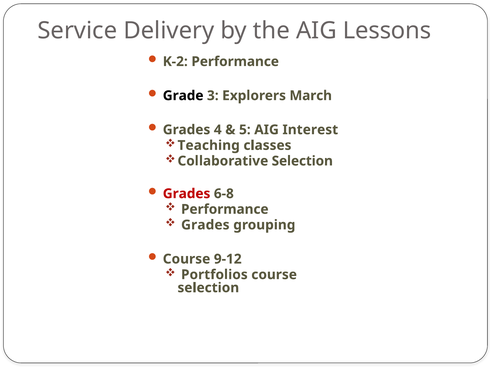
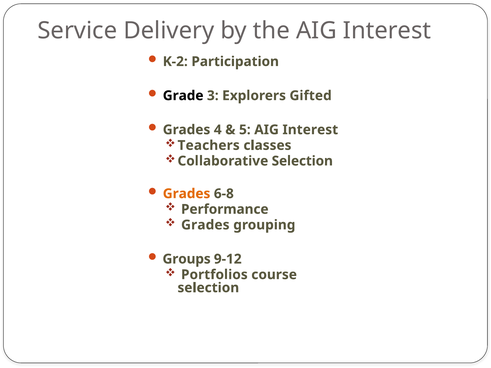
the AIG Lessons: Lessons -> Interest
K-2 Performance: Performance -> Participation
March: March -> Gifted
Teaching: Teaching -> Teachers
Grades at (187, 194) colour: red -> orange
Course at (187, 259): Course -> Groups
